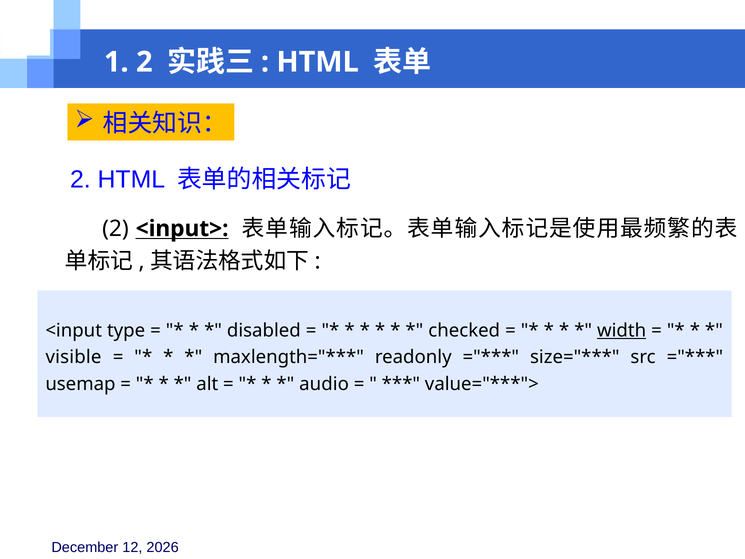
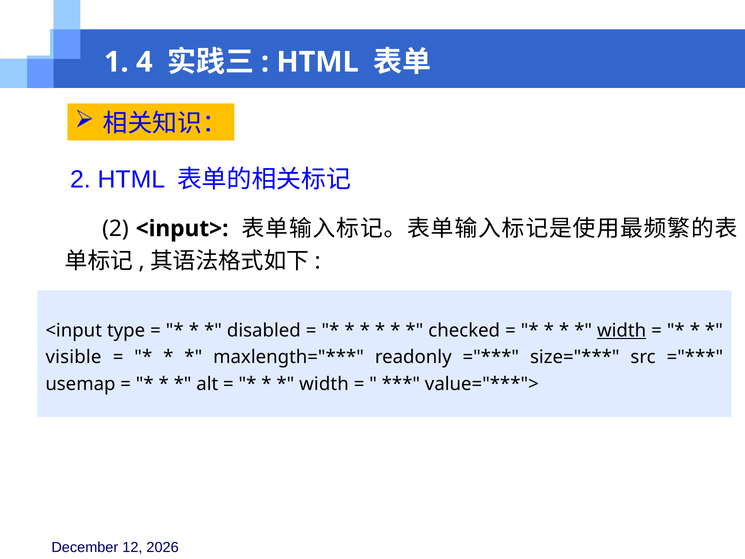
1 2: 2 -> 4
<input> underline: present -> none
audio at (324, 384): audio -> width
